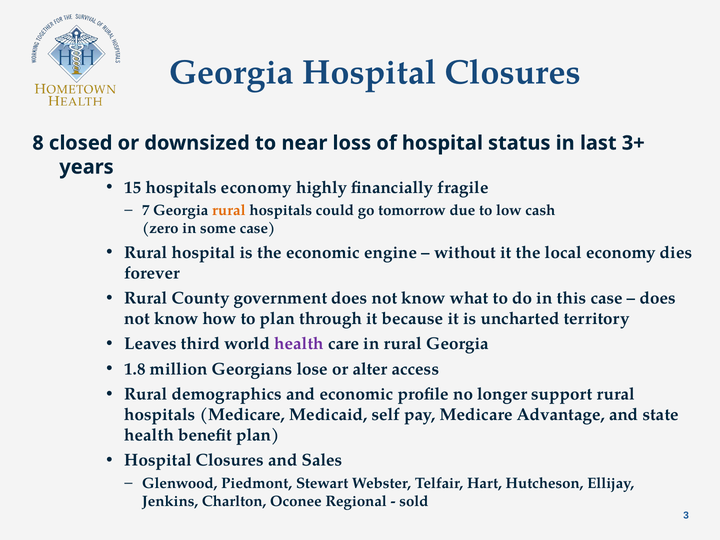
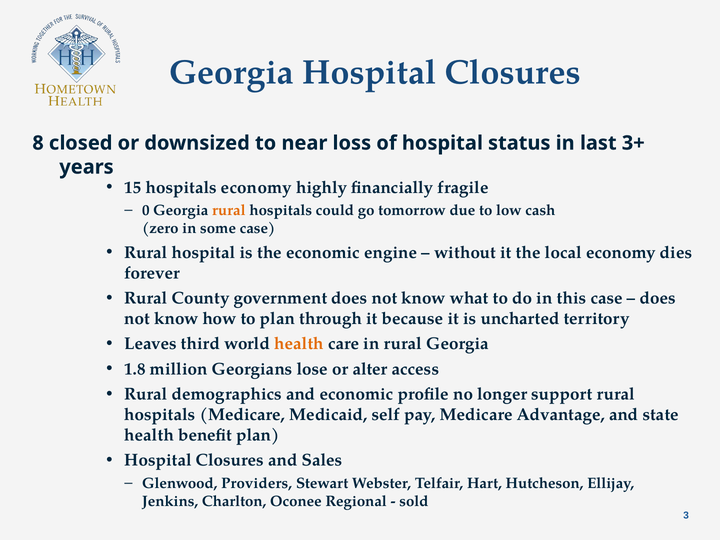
7: 7 -> 0
health at (299, 344) colour: purple -> orange
Piedmont: Piedmont -> Providers
